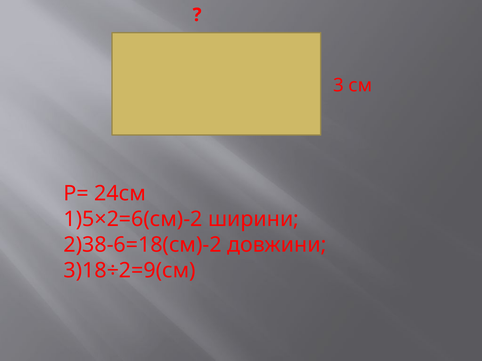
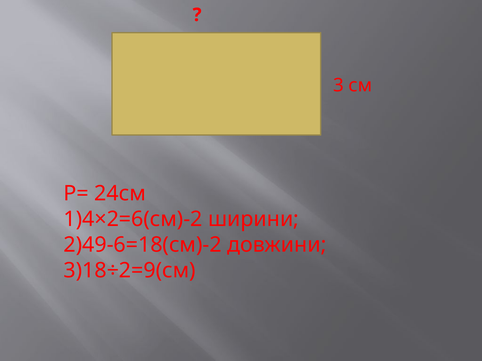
1)5×2=6(см)-2: 1)5×2=6(см)-2 -> 1)4×2=6(см)-2
2)38-6=18(см)-2: 2)38-6=18(см)-2 -> 2)49-6=18(см)-2
